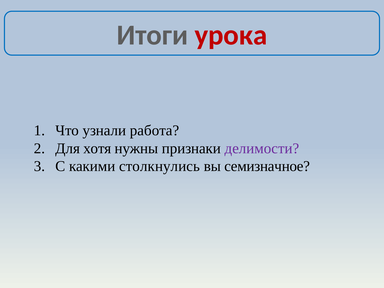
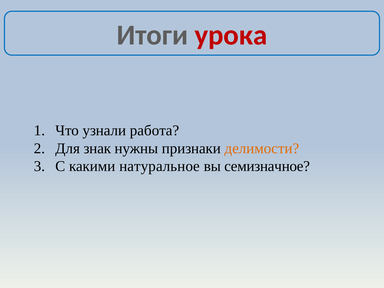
хотя: хотя -> знак
делимости colour: purple -> orange
столкнулись: столкнулись -> натуральное
